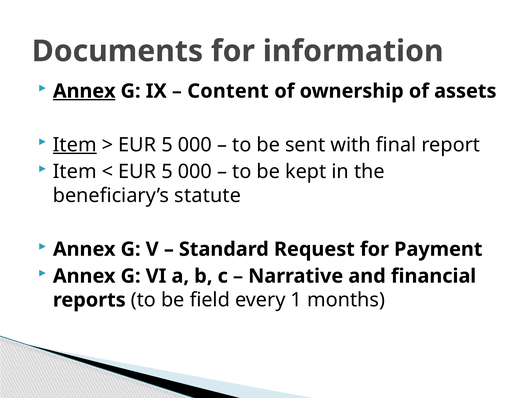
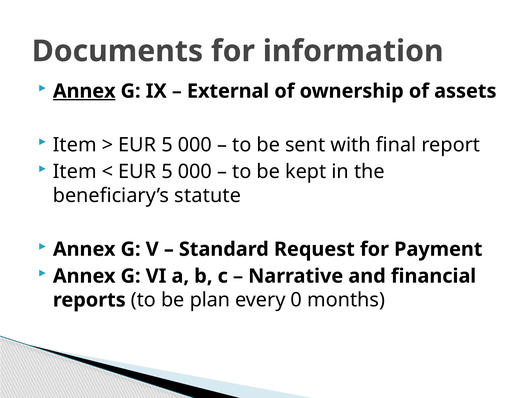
Content: Content -> External
Item at (75, 145) underline: present -> none
field: field -> plan
1: 1 -> 0
